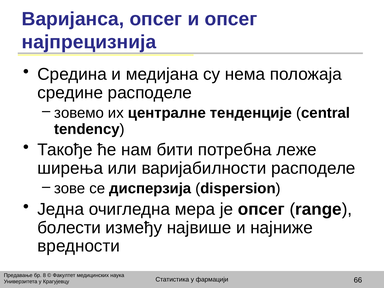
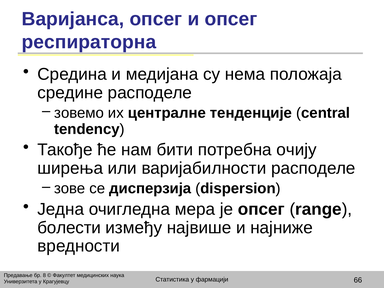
најпрецизнија: најпрецизнија -> респираторна
леже: леже -> очију
